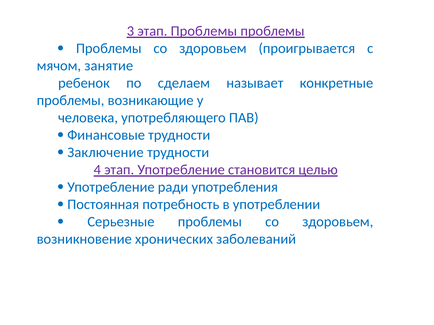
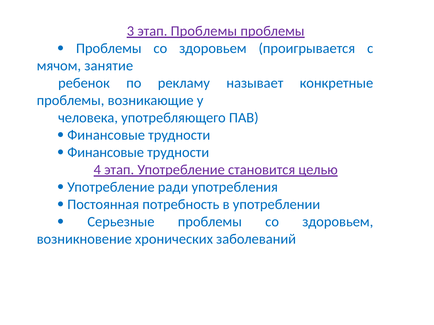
сделаем: сделаем -> рекламу
Заключение at (106, 153): Заключение -> Финансовые
